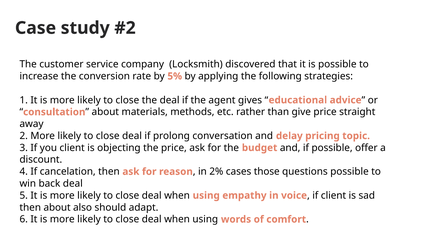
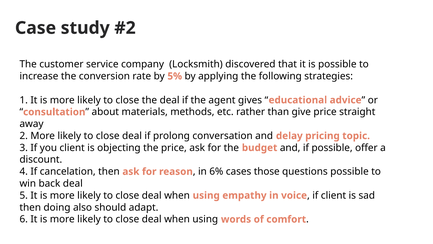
2%: 2% -> 6%
then about: about -> doing
